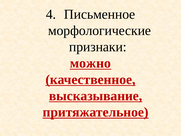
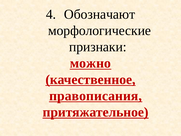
Письменное: Письменное -> Обозначают
высказывание: высказывание -> правописания
